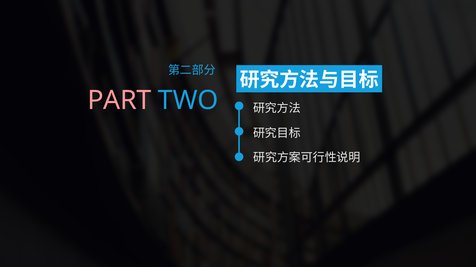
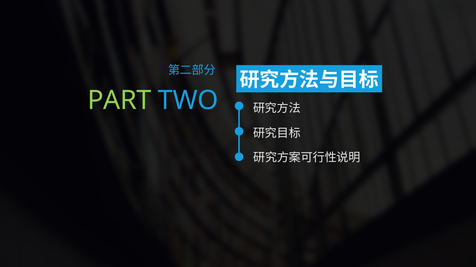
PART colour: pink -> light green
